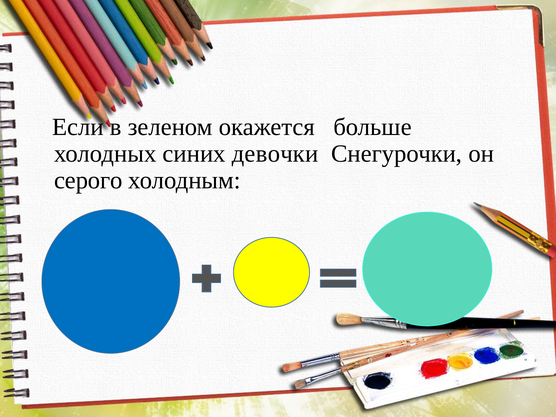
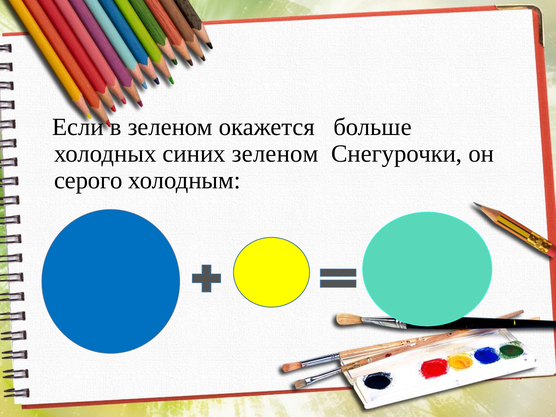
синих девочки: девочки -> зеленом
